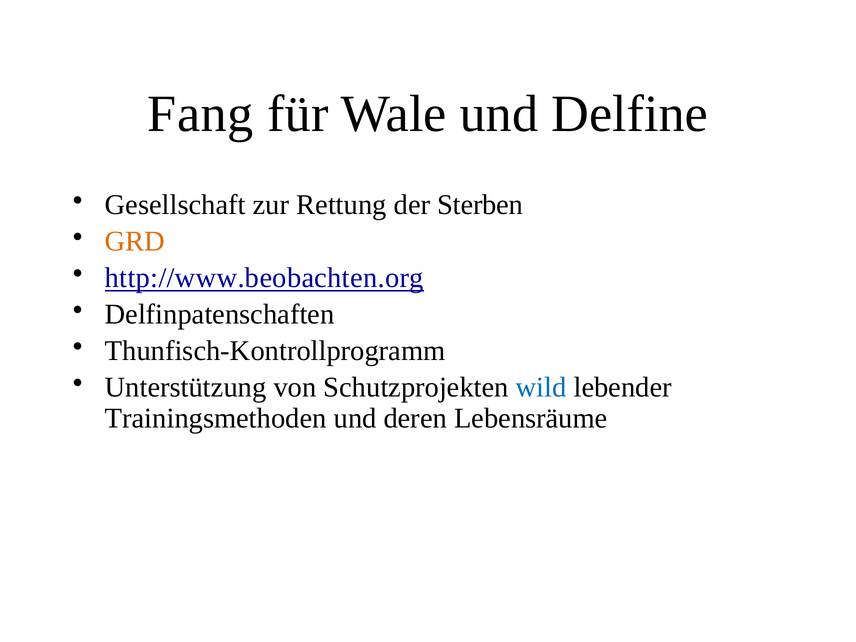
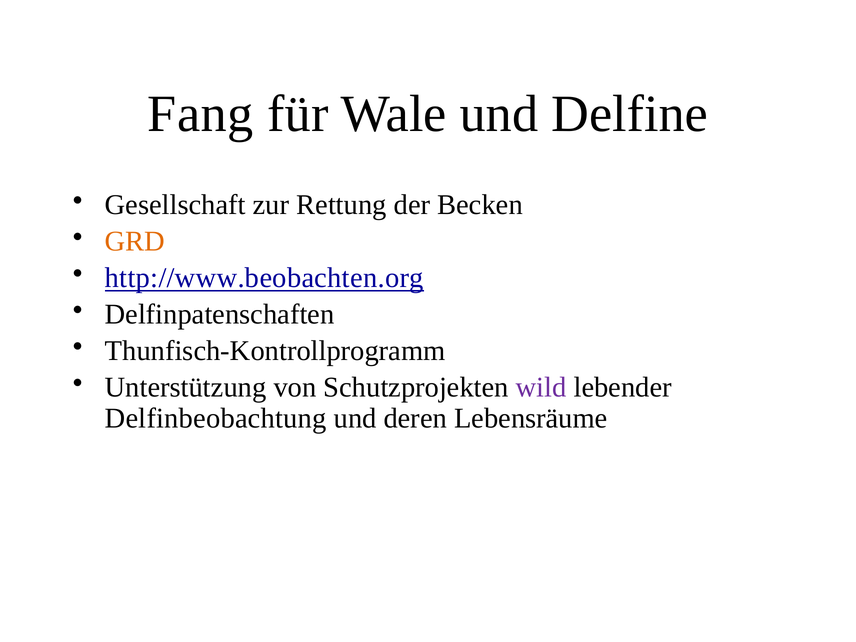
Sterben: Sterben -> Becken
wild colour: blue -> purple
Trainingsmethoden: Trainingsmethoden -> Delfinbeobachtung
